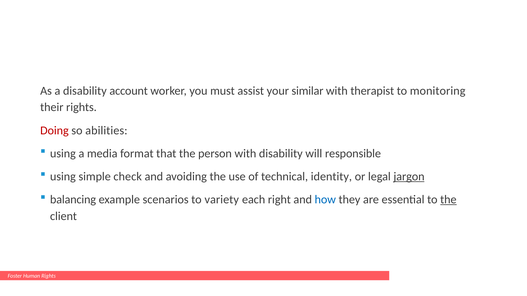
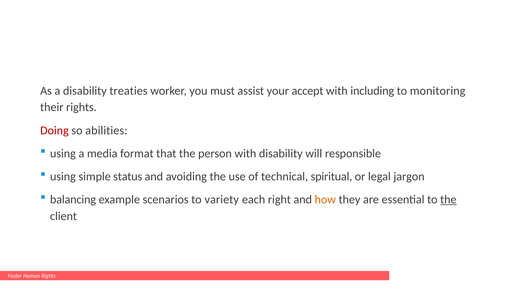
account: account -> treaties
similar: similar -> accept
therapist: therapist -> including
check: check -> status
identity: identity -> spiritual
jargon underline: present -> none
how colour: blue -> orange
